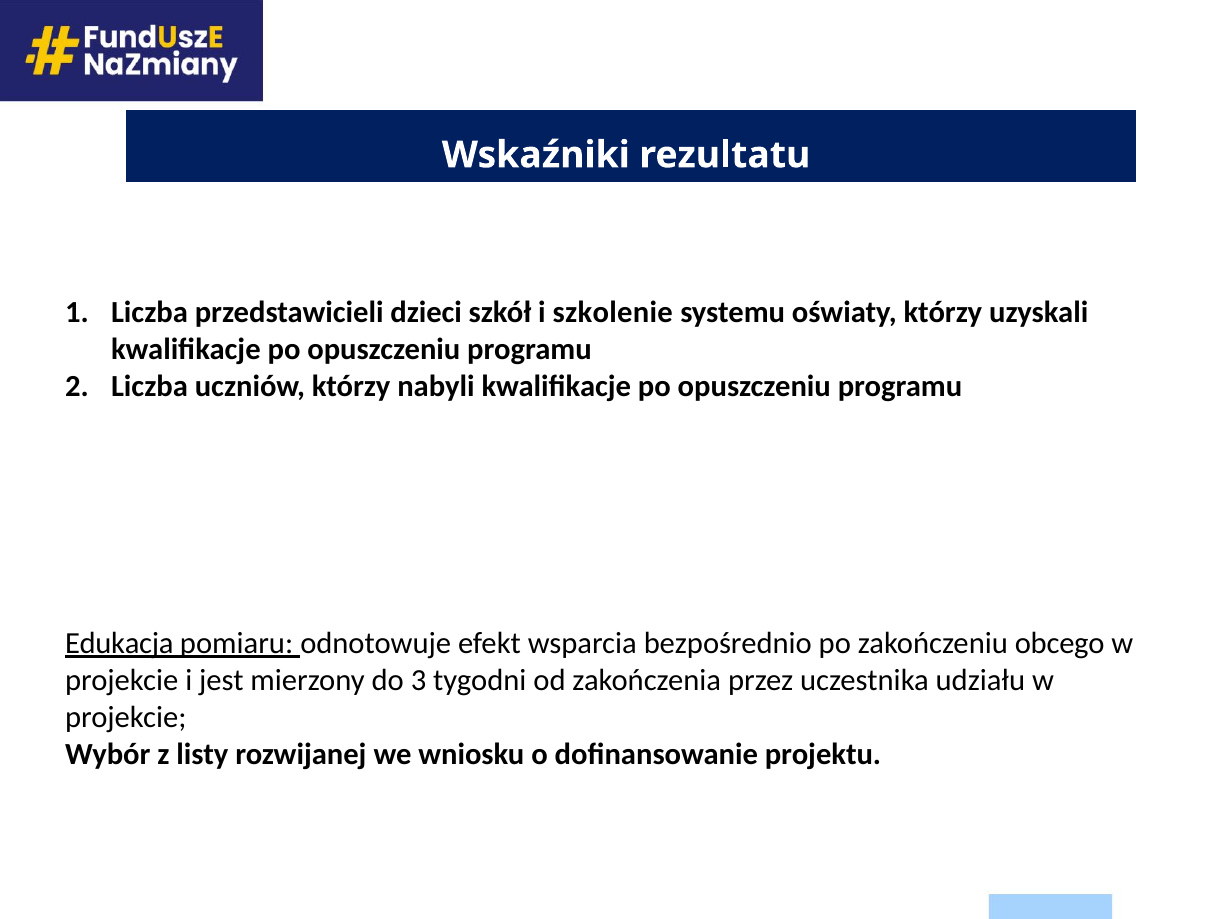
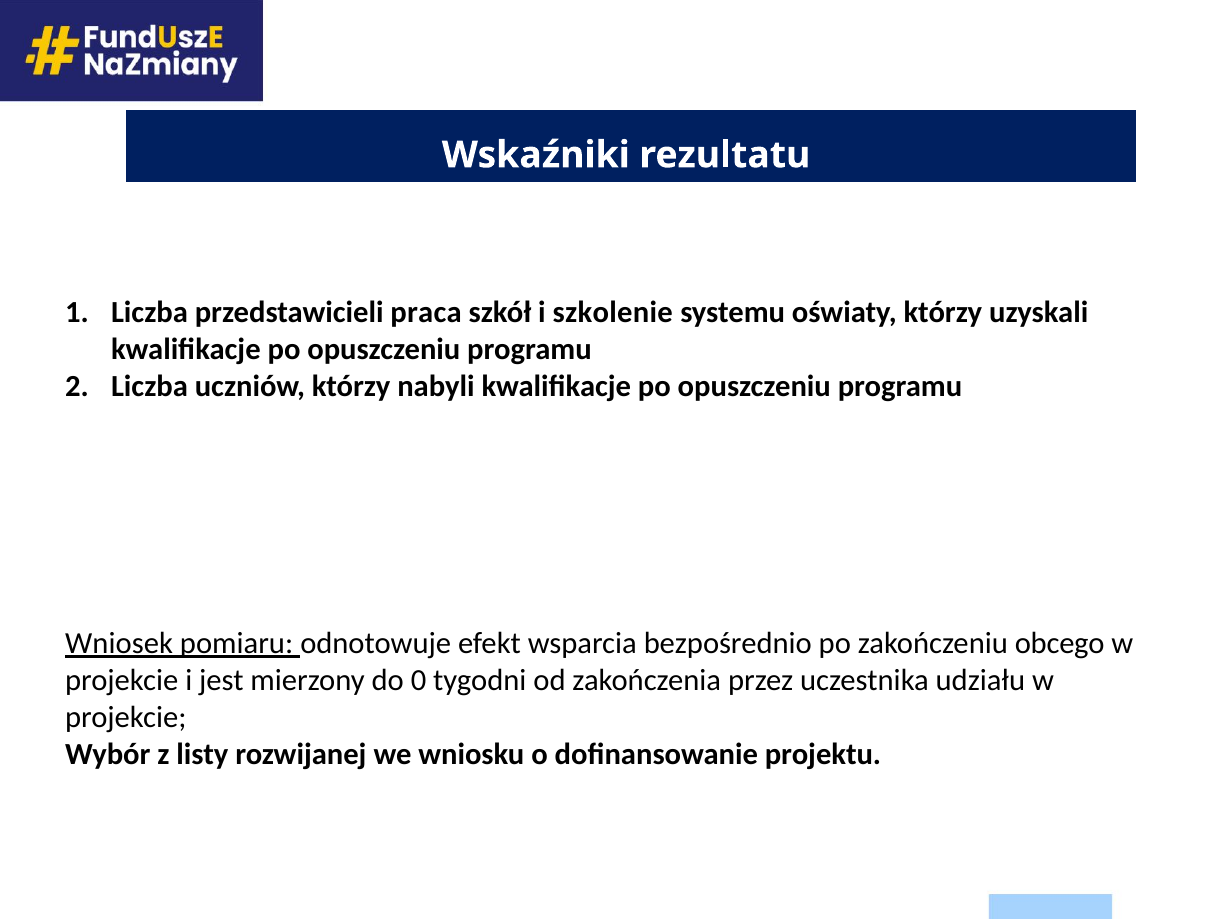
dzieci: dzieci -> praca
Edukacja: Edukacja -> Wniosek
3: 3 -> 0
